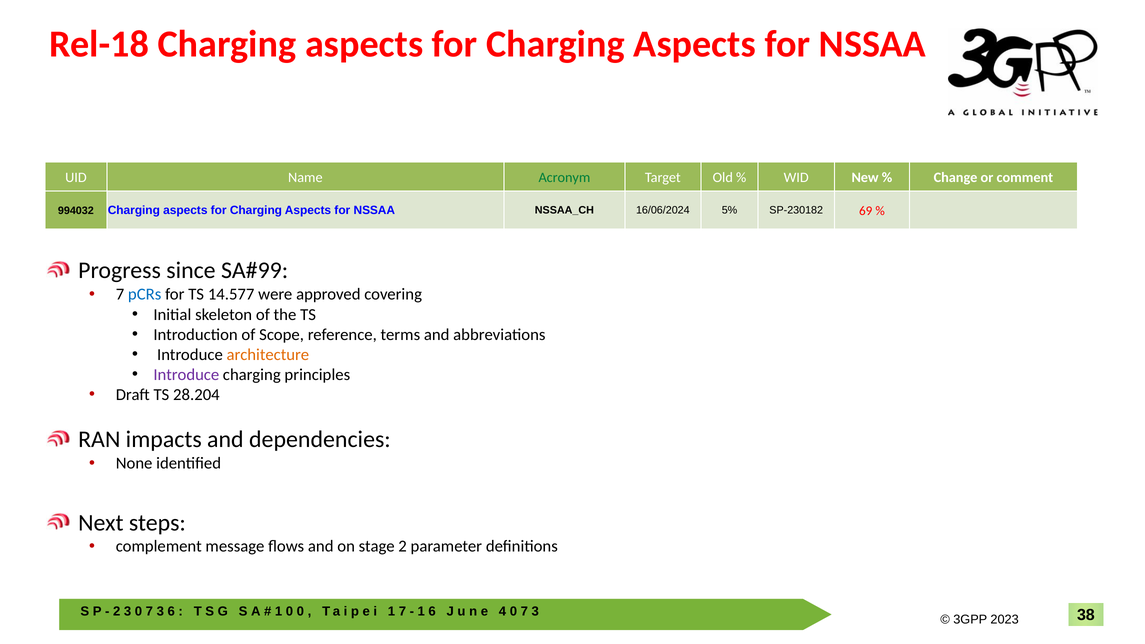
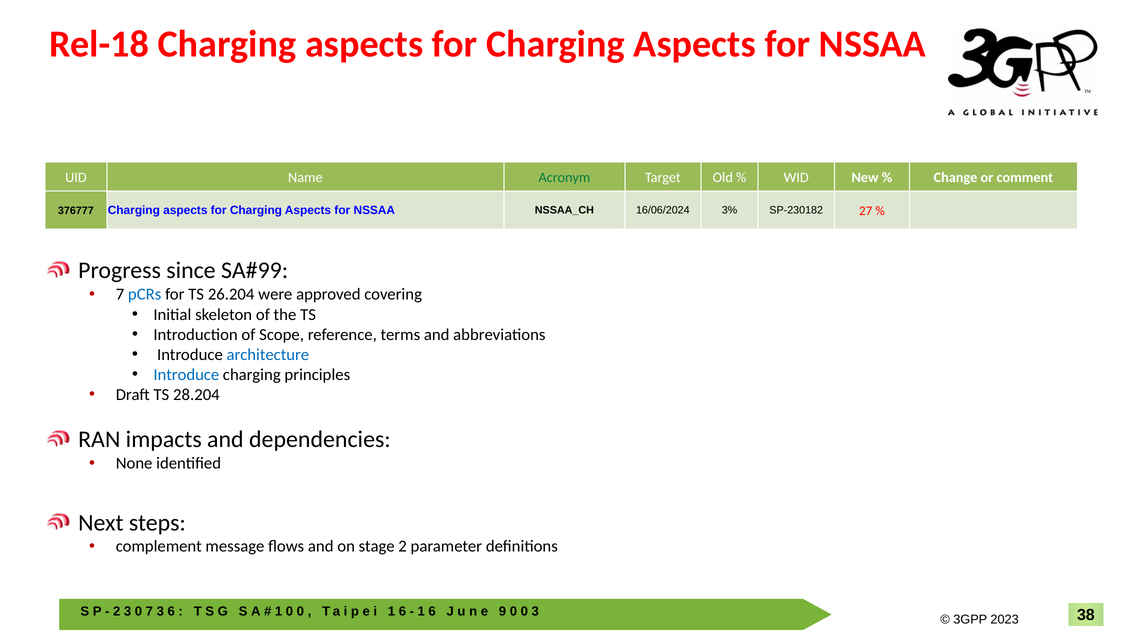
994032: 994032 -> 376777
5%: 5% -> 3%
69: 69 -> 27
14.577: 14.577 -> 26.204
architecture colour: orange -> blue
Introduce at (186, 375) colour: purple -> blue
7 at (402, 612): 7 -> 6
4: 4 -> 9
7 at (524, 612): 7 -> 0
